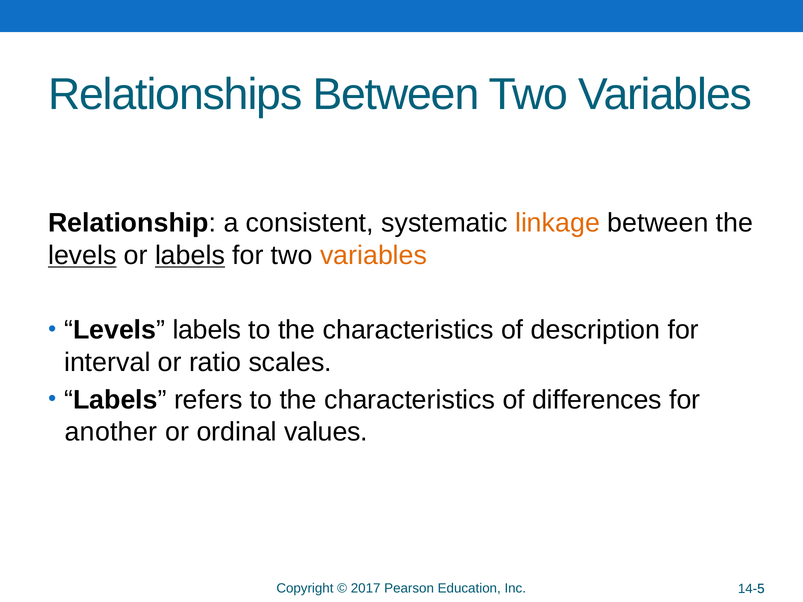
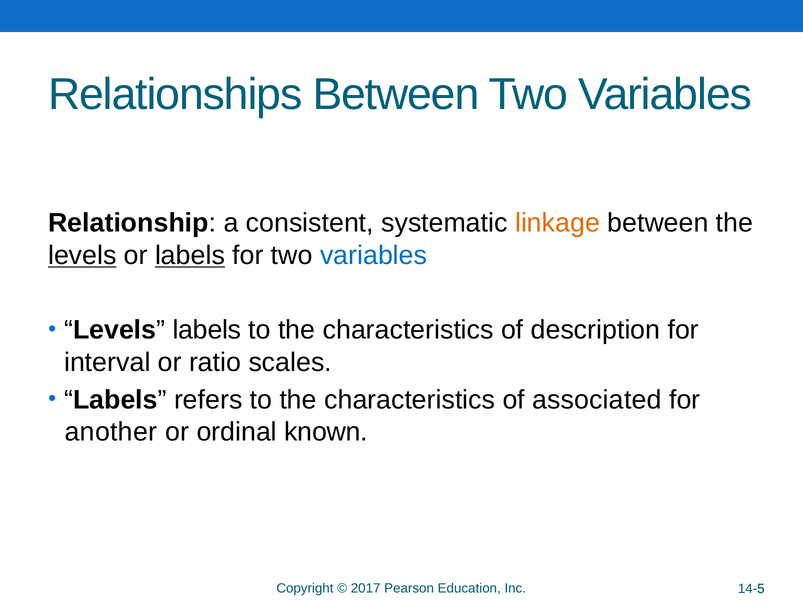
variables at (374, 255) colour: orange -> blue
differences: differences -> associated
values: values -> known
